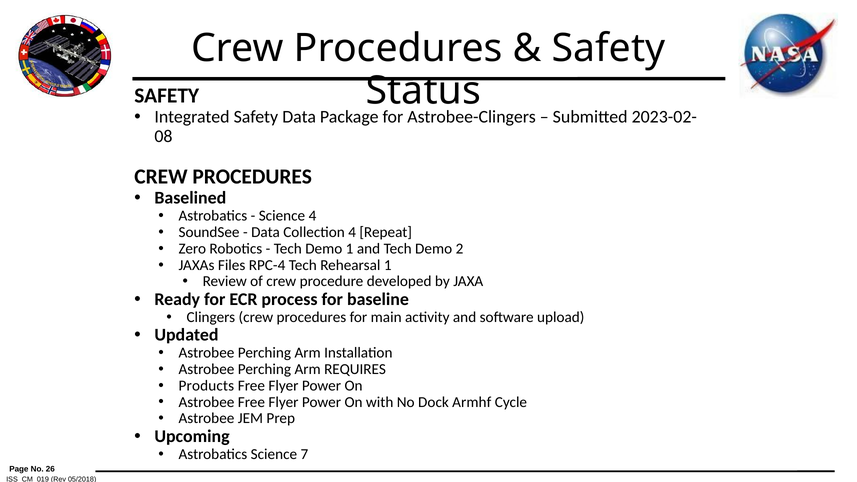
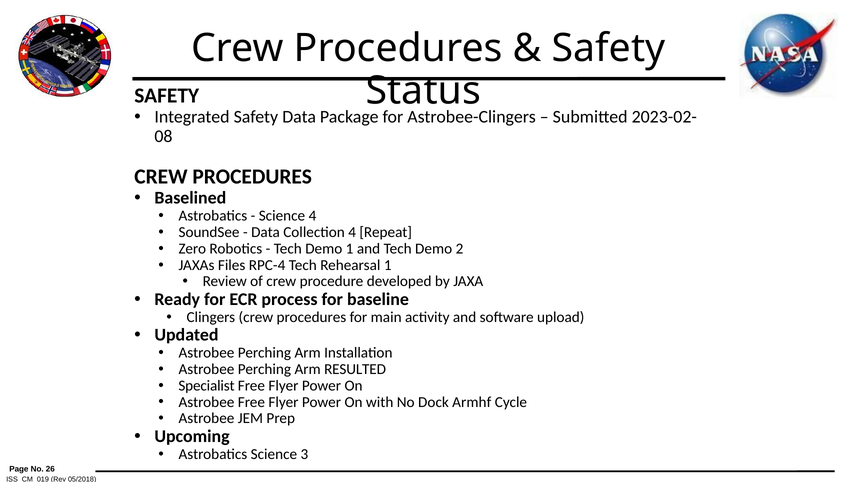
REQUIRES: REQUIRES -> RESULTED
Products: Products -> Specialist
7: 7 -> 3
